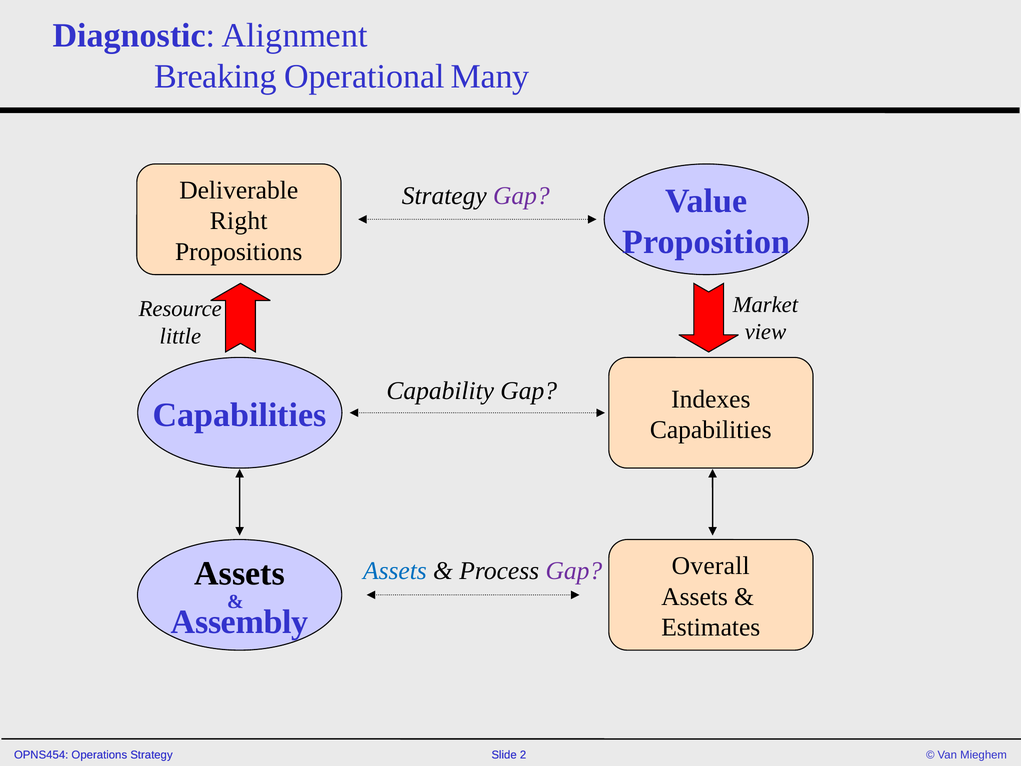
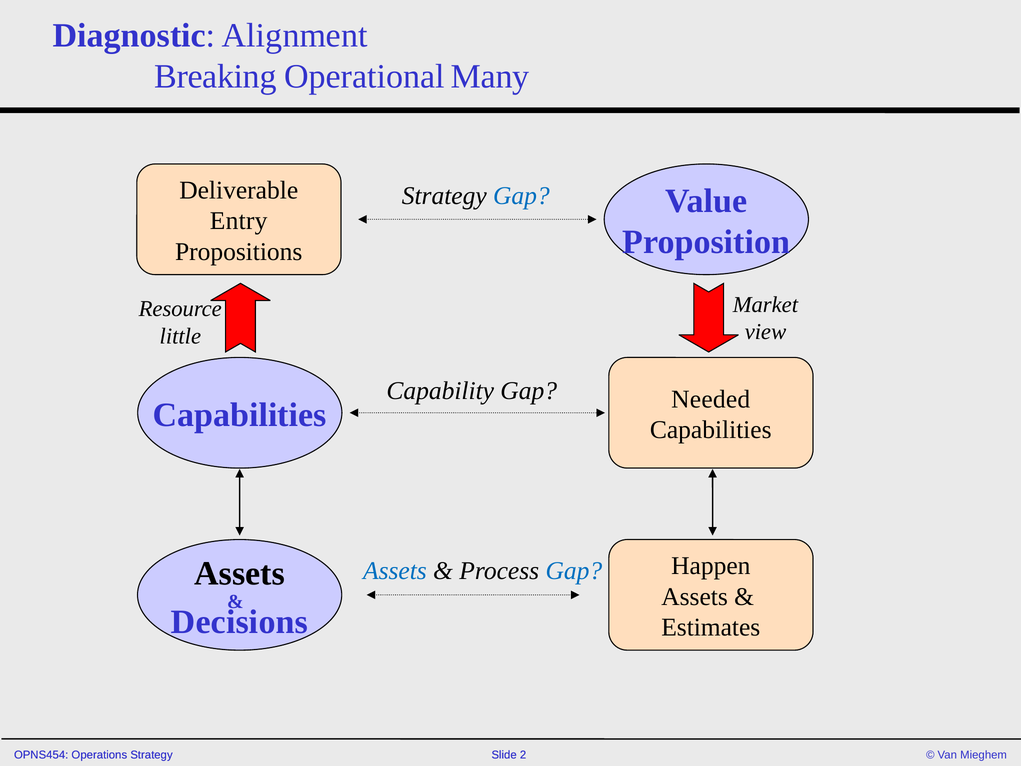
Gap at (521, 196) colour: purple -> blue
Right: Right -> Entry
Indexes: Indexes -> Needed
Overall: Overall -> Happen
Gap at (574, 571) colour: purple -> blue
Assembly: Assembly -> Decisions
